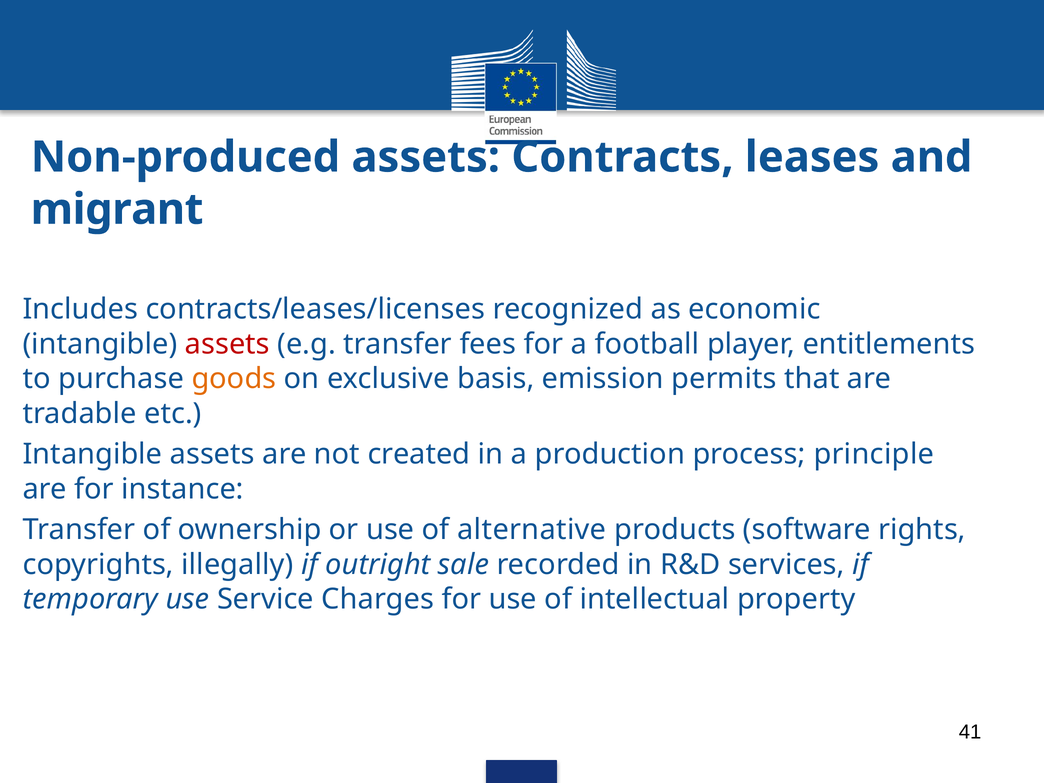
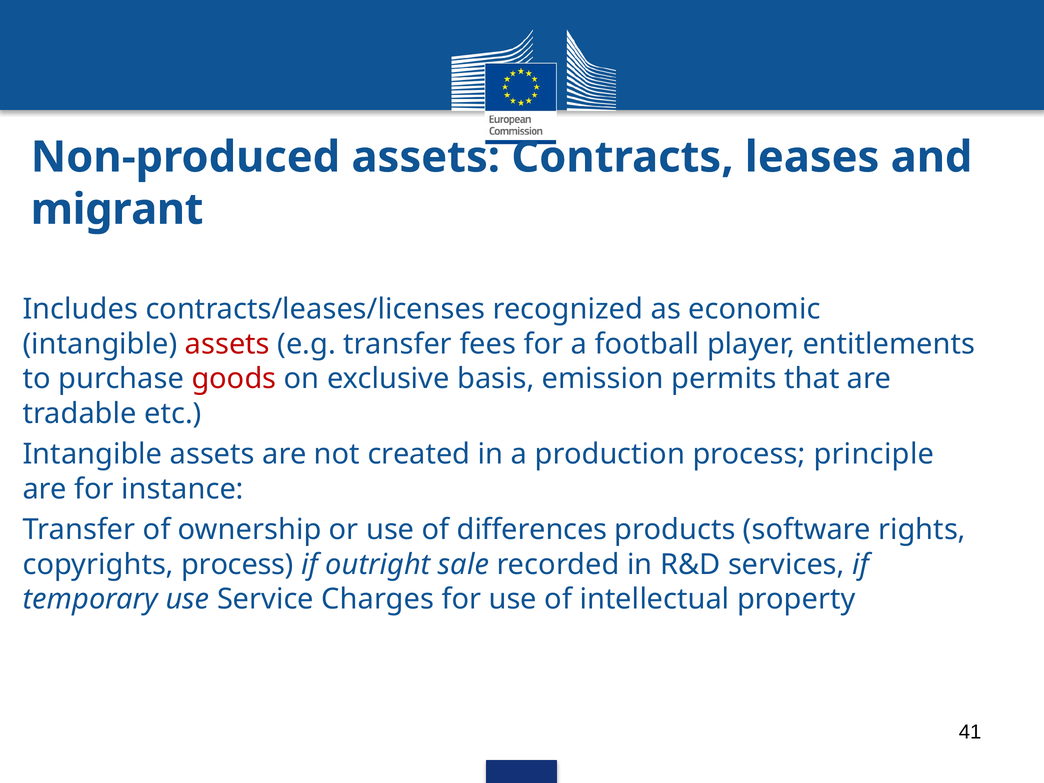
goods colour: orange -> red
alternative: alternative -> differences
copyrights illegally: illegally -> process
